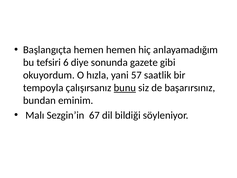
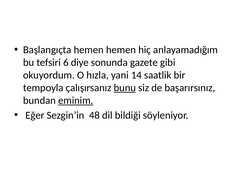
57: 57 -> 14
eminim underline: none -> present
Malı: Malı -> Eğer
67: 67 -> 48
